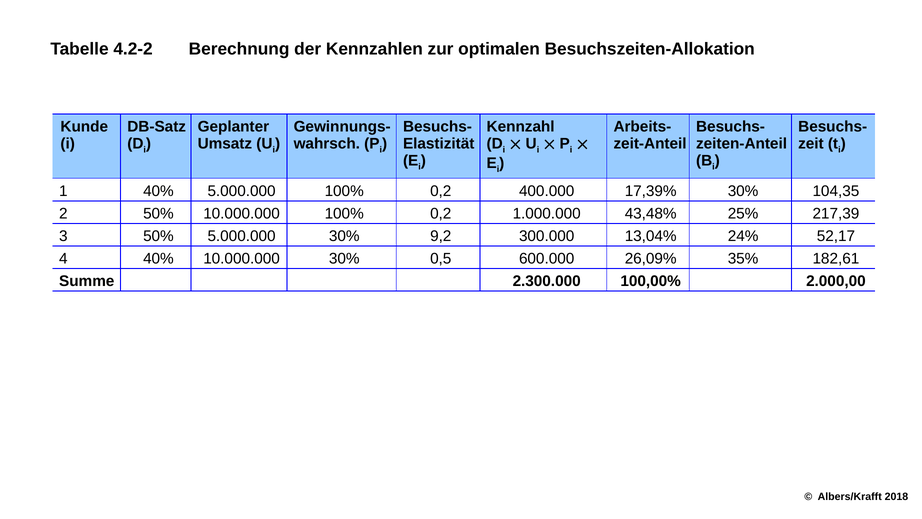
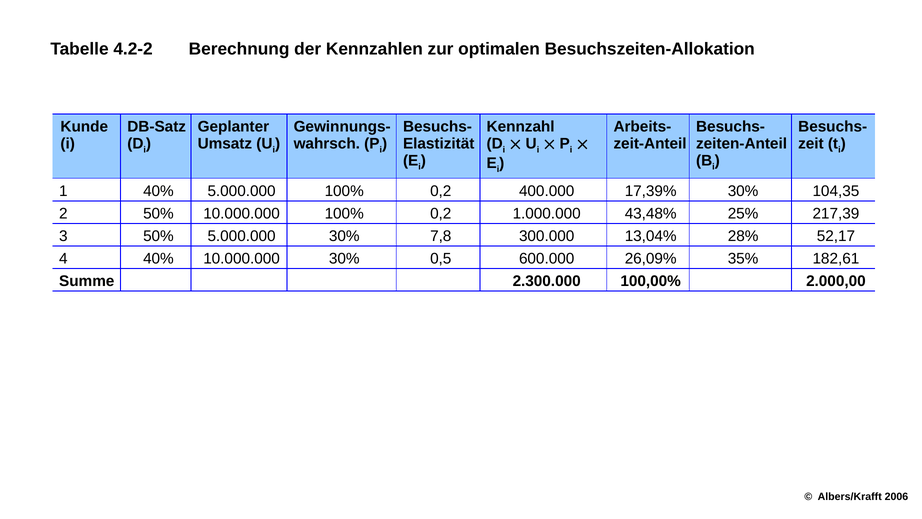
9,2: 9,2 -> 7,8
24%: 24% -> 28%
2018: 2018 -> 2006
